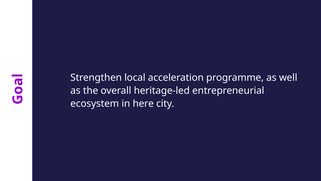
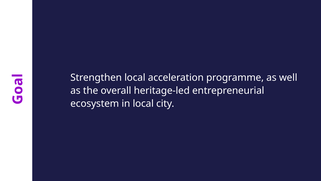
in here: here -> local
